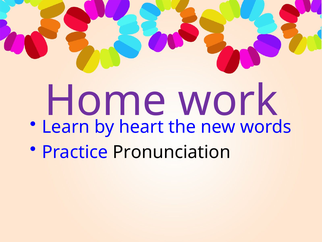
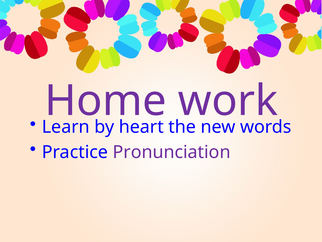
Pronunciation colour: black -> purple
